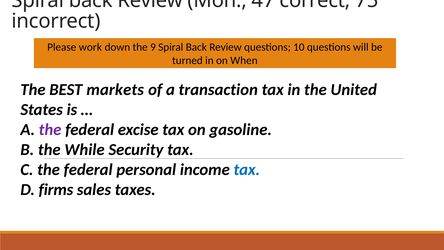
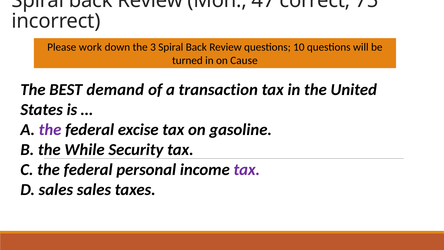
9: 9 -> 3
When: When -> Cause
markets: markets -> demand
tax at (247, 170) colour: blue -> purple
D firms: firms -> sales
